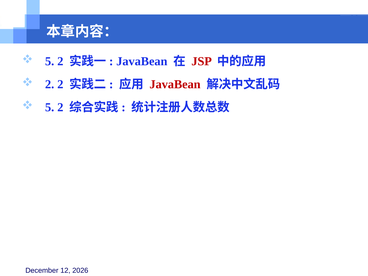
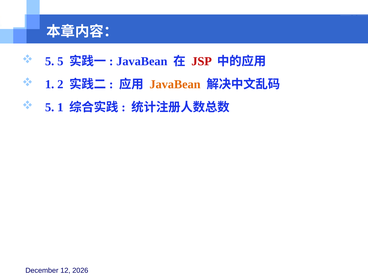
2 at (60, 61): 2 -> 5
2 at (50, 84): 2 -> 1
JavaBean at (175, 84) colour: red -> orange
2 at (60, 107): 2 -> 1
